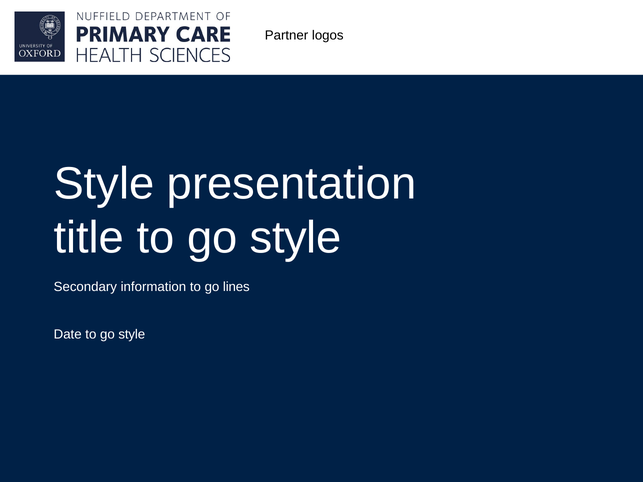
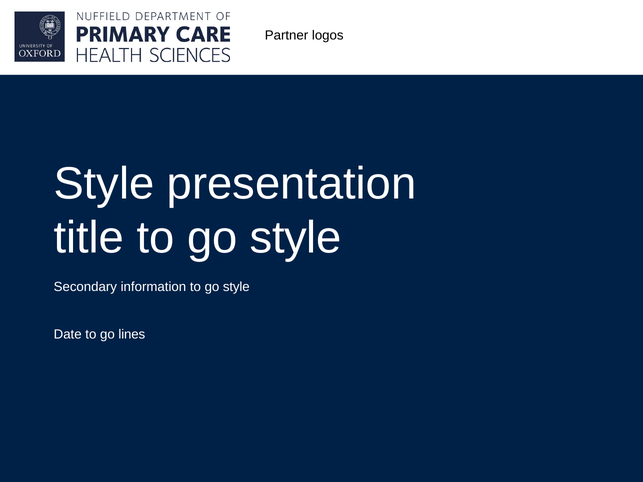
information to go lines: lines -> style
Date to go style: style -> lines
